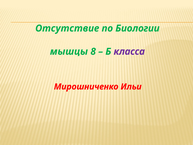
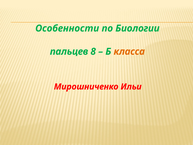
Отсутствие: Отсутствие -> Особенности
мышцы: мышцы -> пальцев
класса colour: purple -> orange
